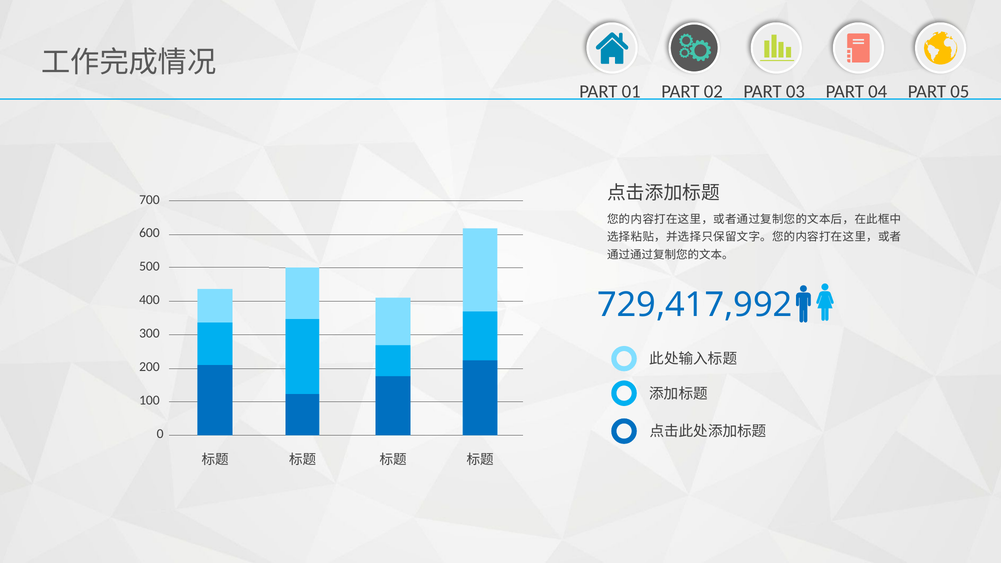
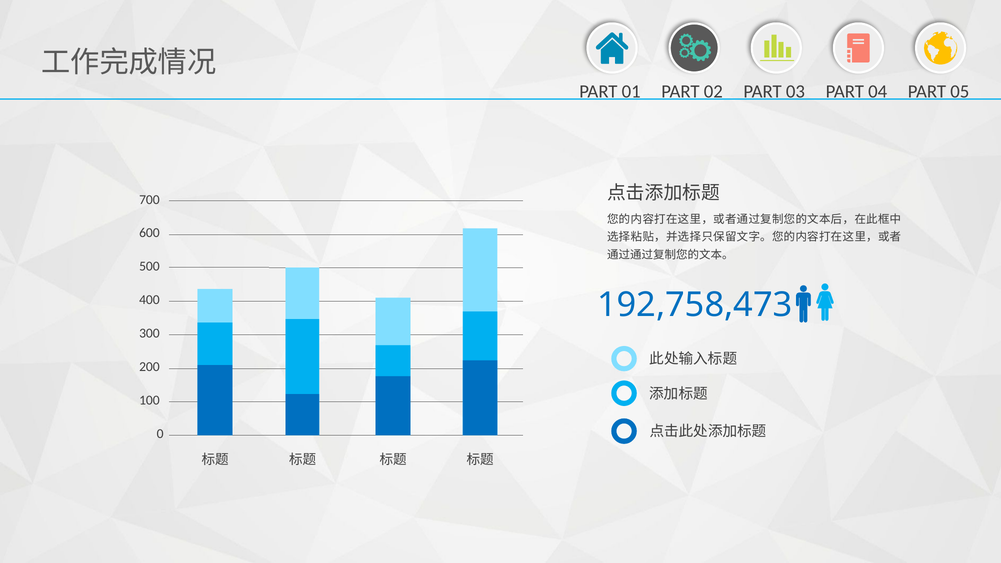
729,417,992: 729,417,992 -> 192,758,473
